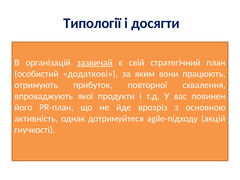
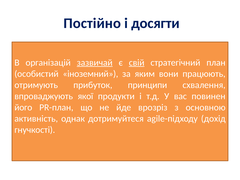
Типології: Типології -> Постійно
свій underline: none -> present
додаткові: додаткові -> іноземний
повторної: повторної -> принципи
акцій: акцій -> дохід
